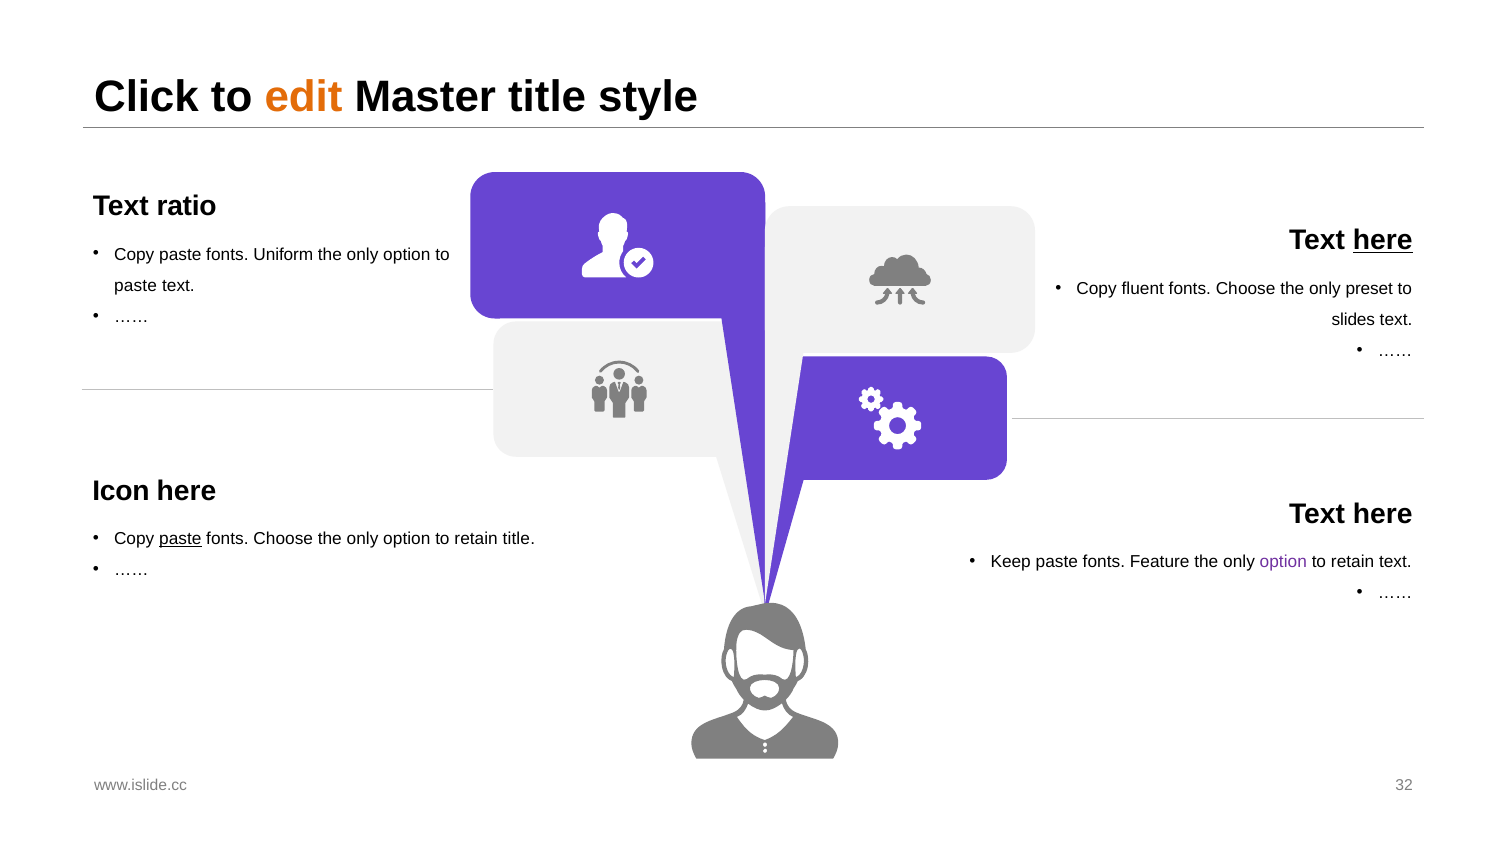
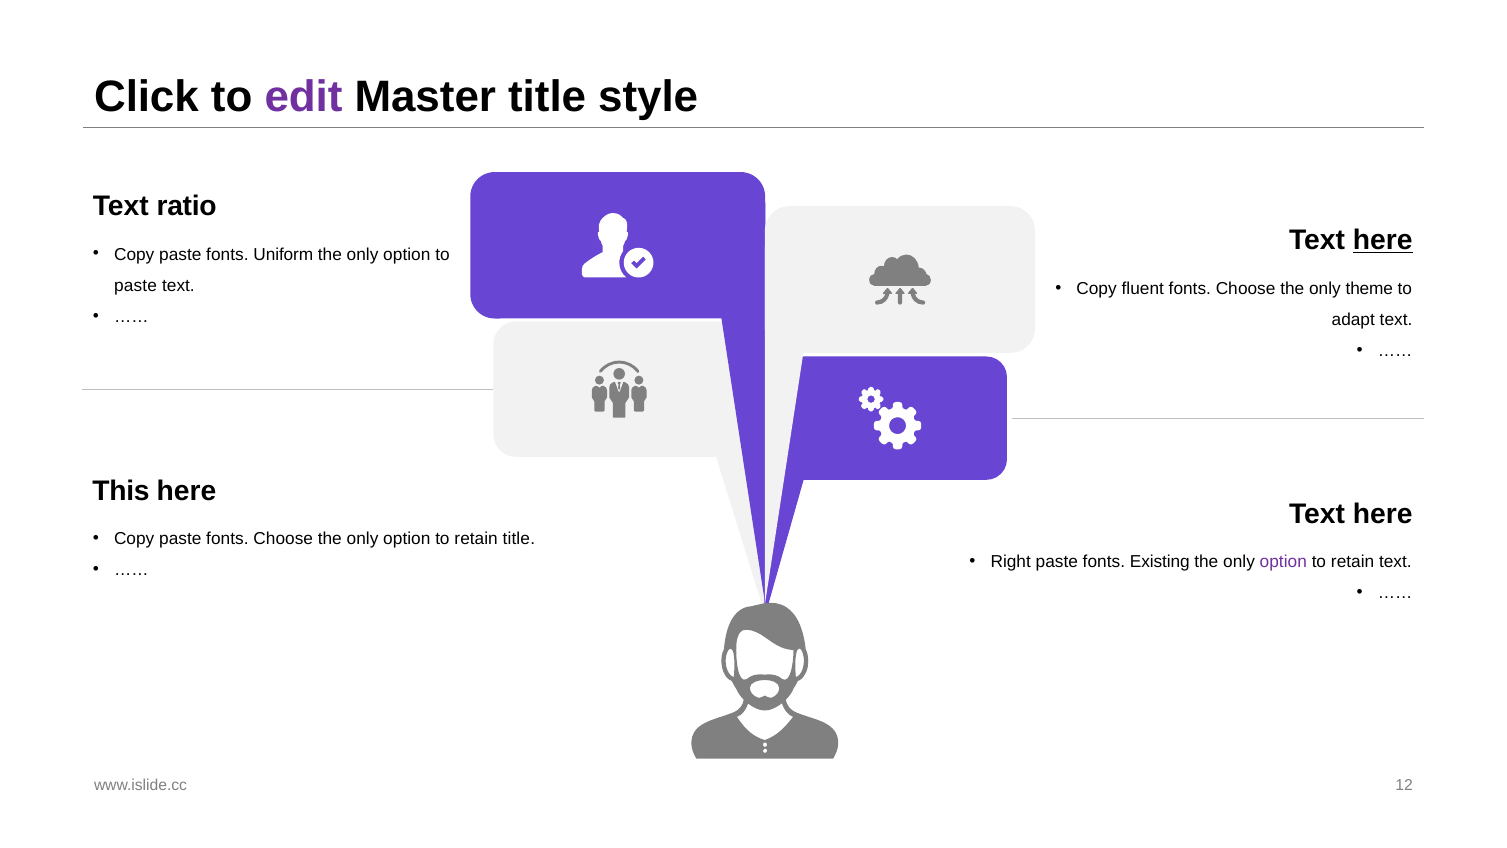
edit colour: orange -> purple
preset: preset -> theme
slides: slides -> adapt
Icon: Icon -> This
paste at (180, 539) underline: present -> none
Keep: Keep -> Right
Feature: Feature -> Existing
32: 32 -> 12
